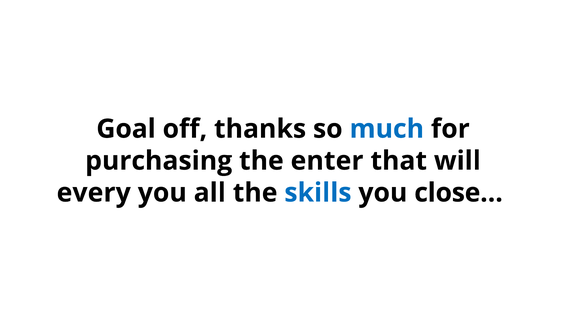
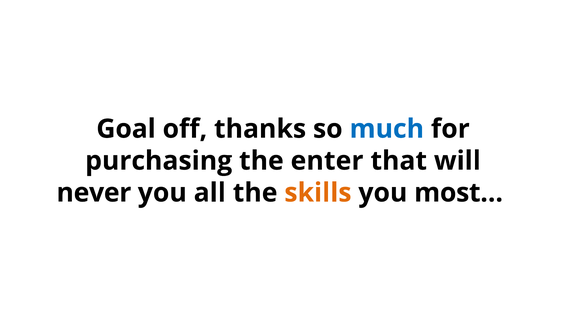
every: every -> never
skills colour: blue -> orange
close…: close… -> most…
